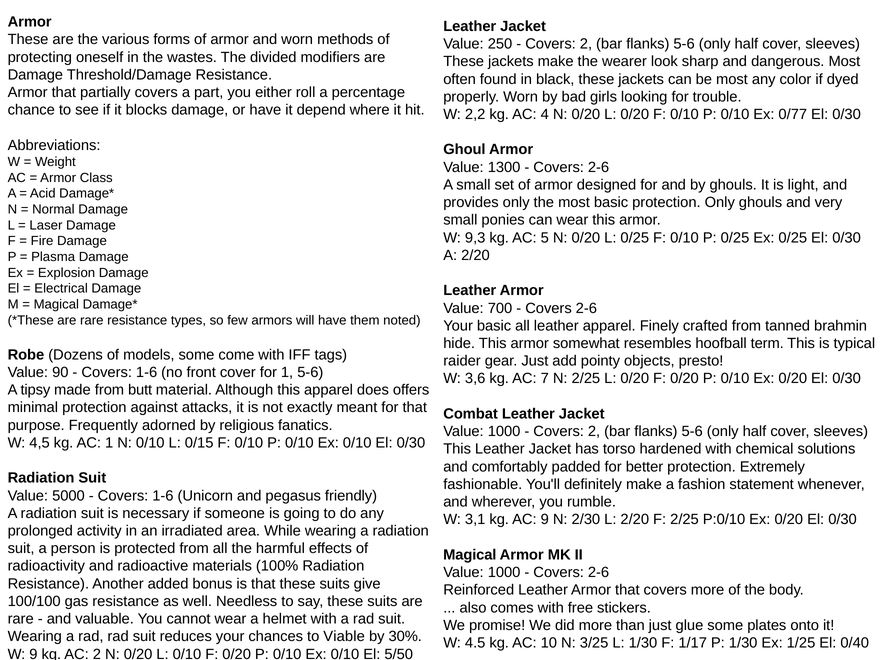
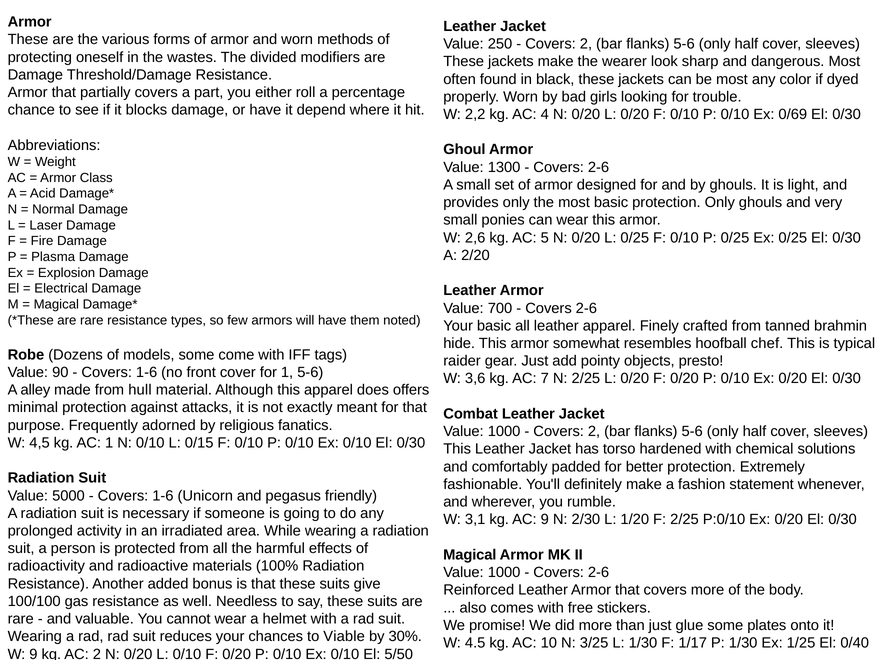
0/77: 0/77 -> 0/69
9,3: 9,3 -> 2,6
term: term -> chef
tipsy: tipsy -> alley
butt: butt -> hull
L 2/20: 2/20 -> 1/20
